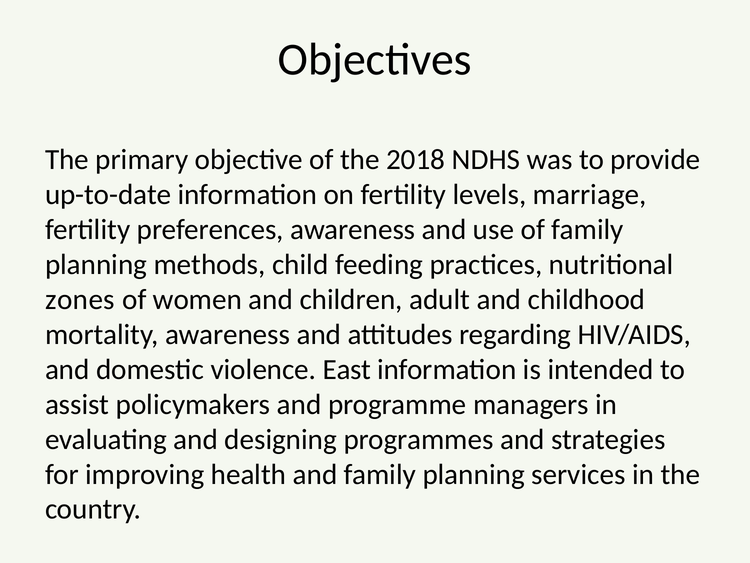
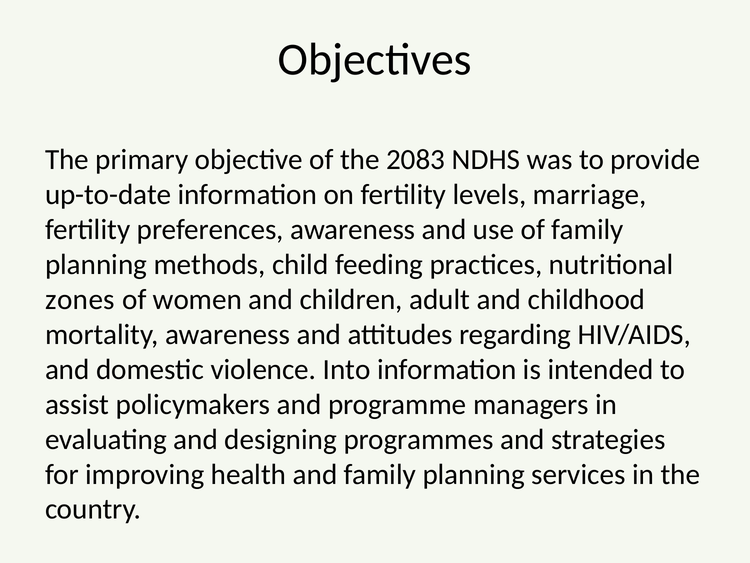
2018: 2018 -> 2083
East: East -> Into
